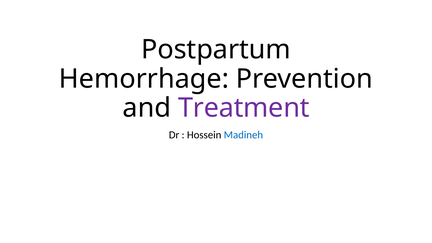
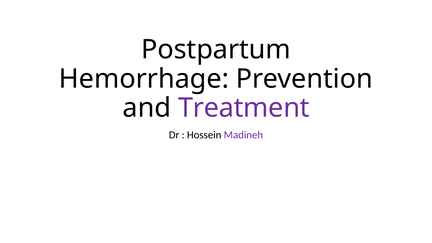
Madineh colour: blue -> purple
